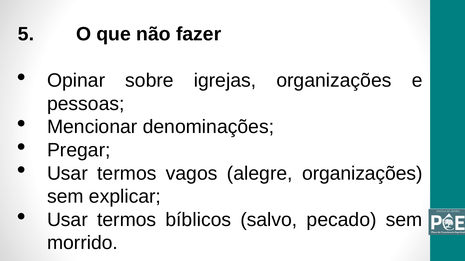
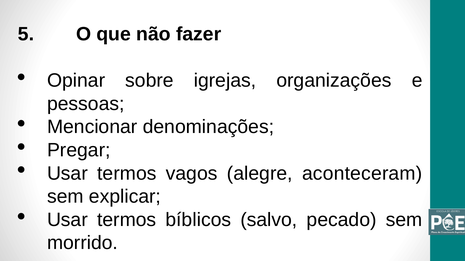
alegre organizações: organizações -> aconteceram
